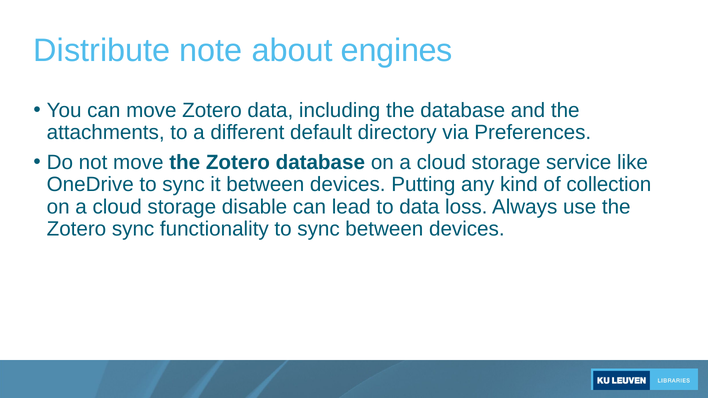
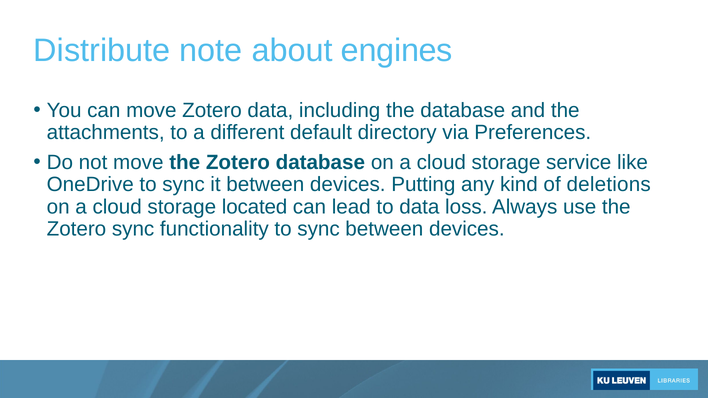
collection: collection -> deletions
disable: disable -> located
